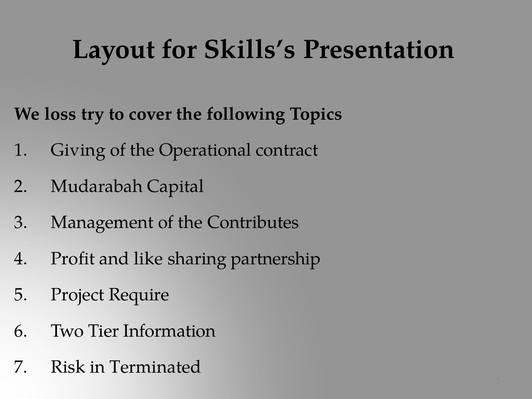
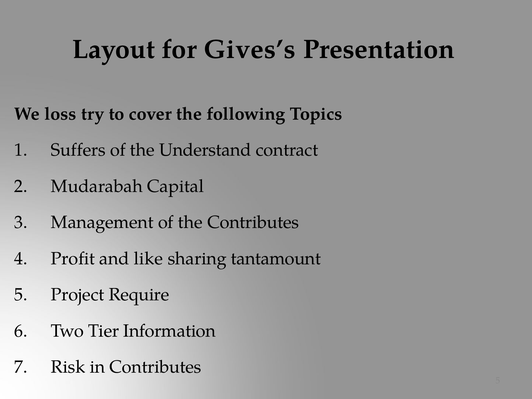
Skills’s: Skills’s -> Gives’s
Giving: Giving -> Suffers
Operational: Operational -> Understand
partnership: partnership -> tantamount
in Terminated: Terminated -> Contributes
